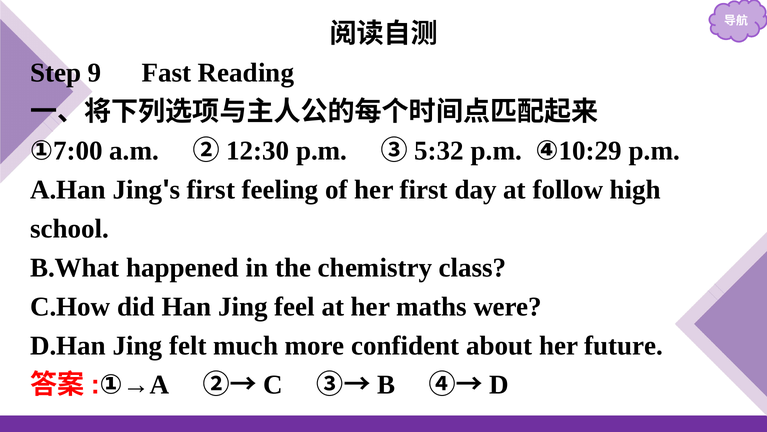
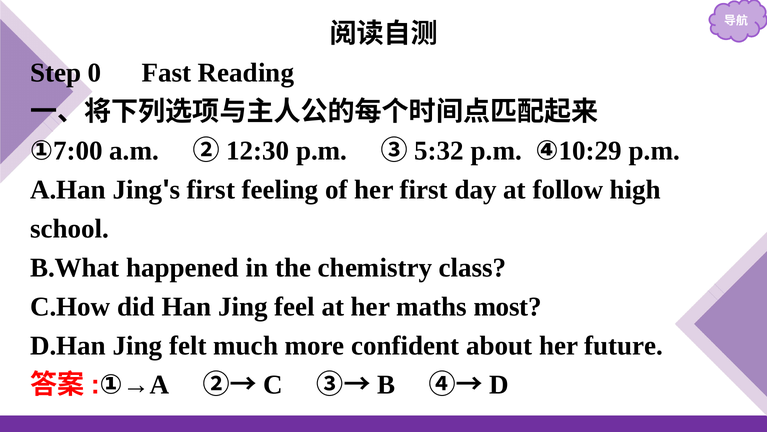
9: 9 -> 0
were: were -> most
